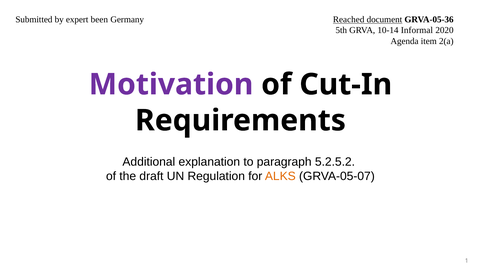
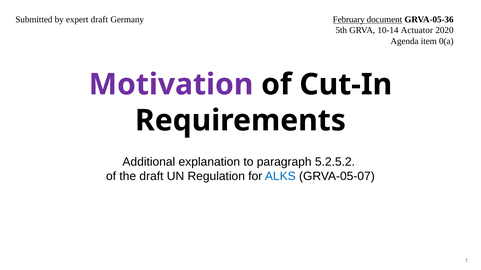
expert been: been -> draft
Reached: Reached -> February
Informal: Informal -> Actuator
2(a: 2(a -> 0(a
ALKS colour: orange -> blue
